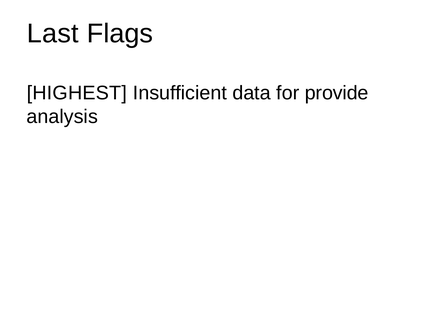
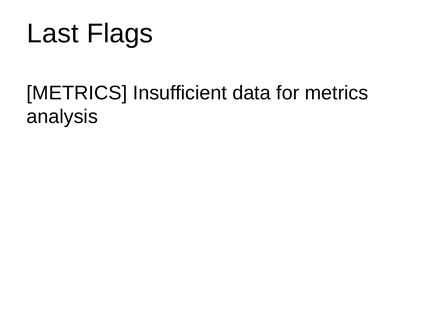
HIGHEST at (77, 93): HIGHEST -> METRICS
for provide: provide -> metrics
